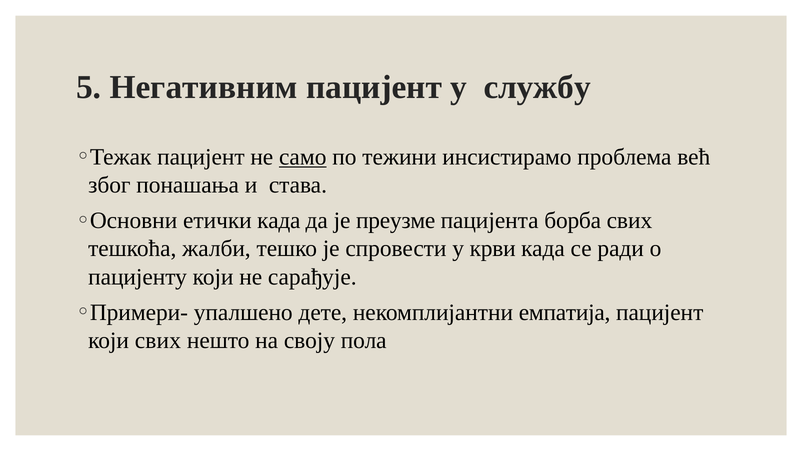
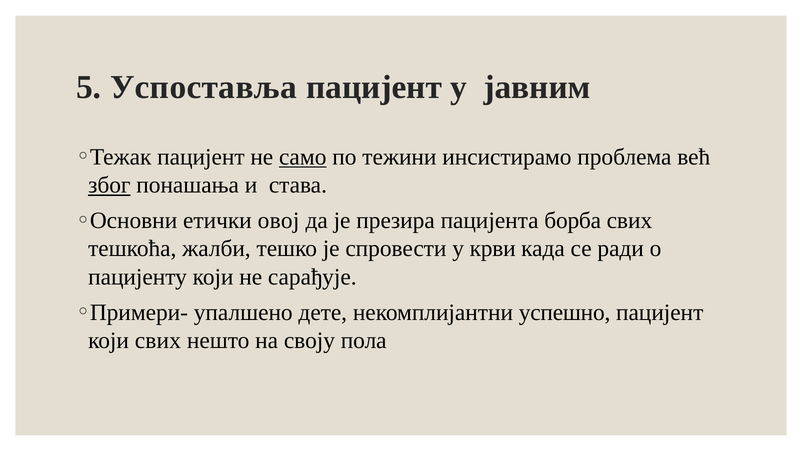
Негативним: Негативним -> Успоставља
службу: службу -> јавним
због underline: none -> present
етички када: када -> овој
преузме: преузме -> презира
емпатија: емпатија -> успешно
